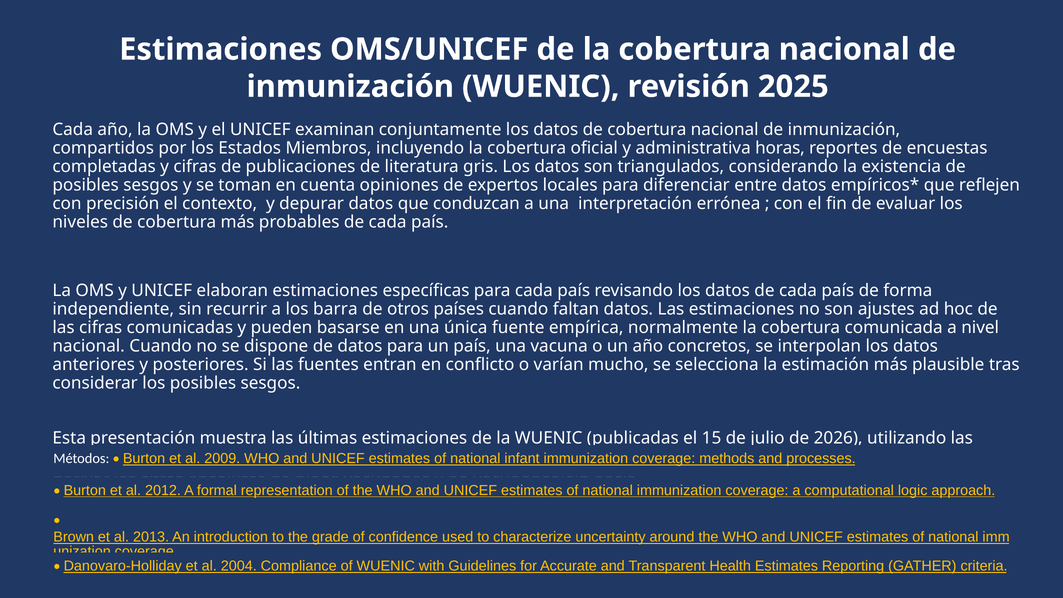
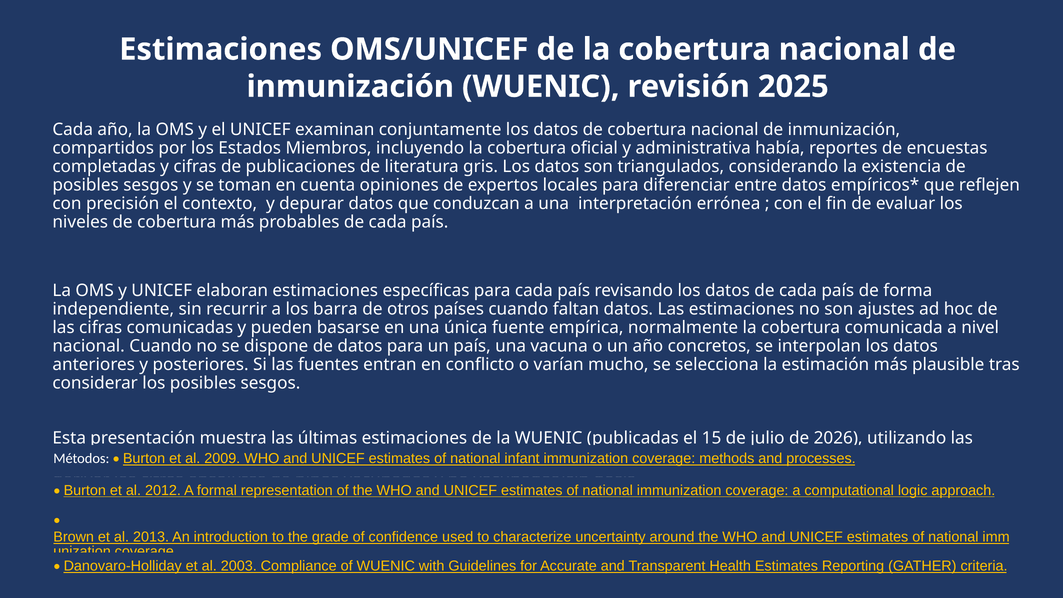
horas: horas -> había
2004: 2004 -> 2003
